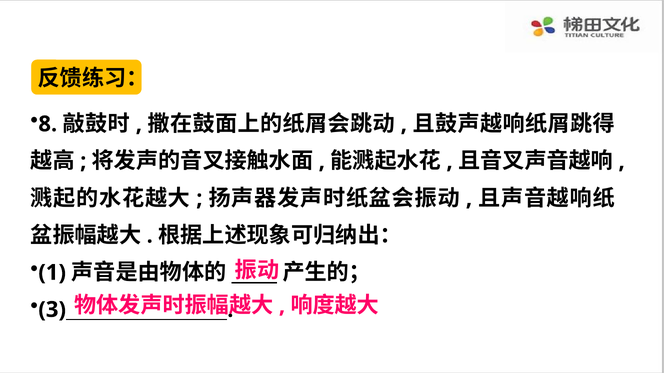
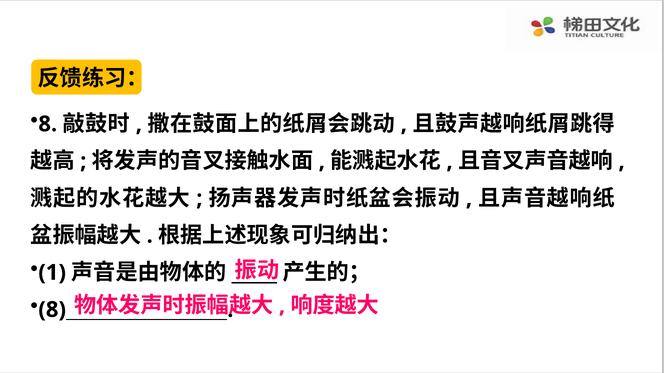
3 at (52, 310): 3 -> 8
